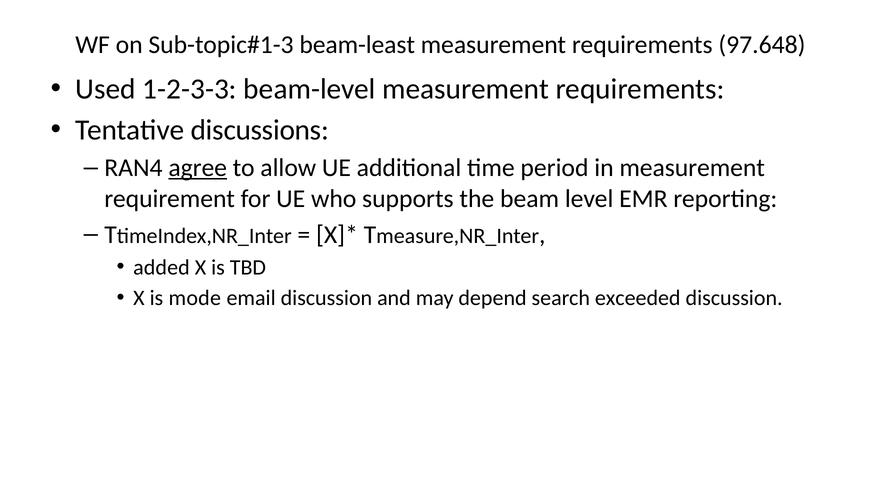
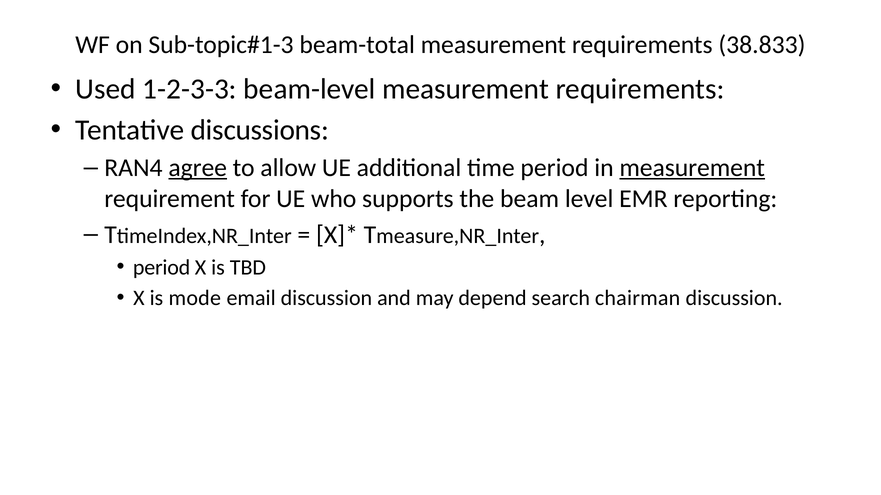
beam-least: beam-least -> beam-total
97.648: 97.648 -> 38.833
measurement at (692, 168) underline: none -> present
added at (161, 268): added -> period
exceeded: exceeded -> chairman
